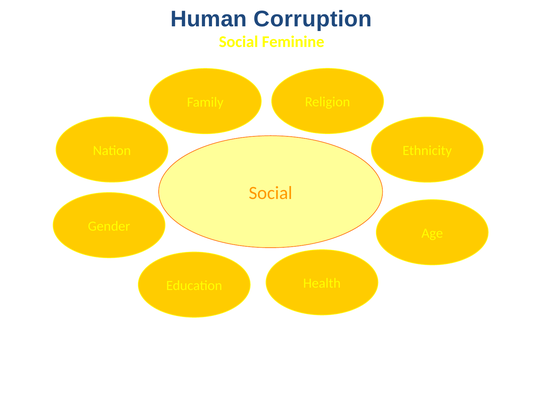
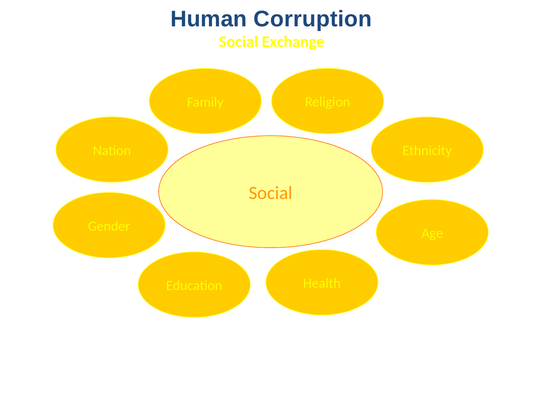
Feminine: Feminine -> Exchange
